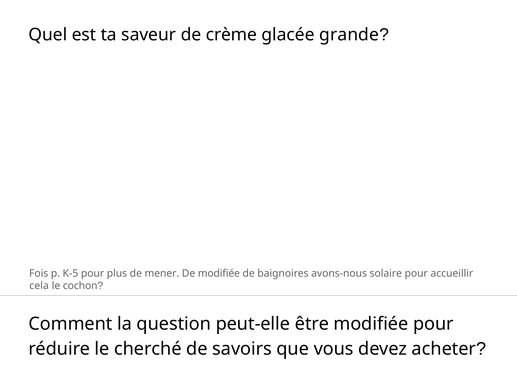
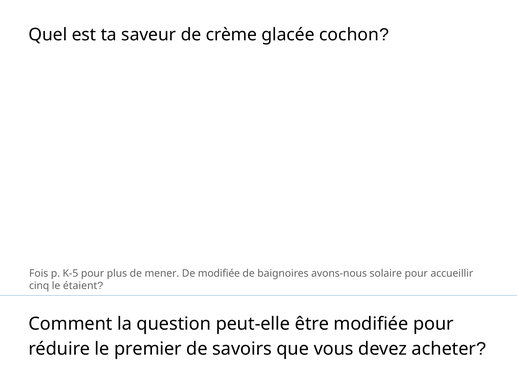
grande: grande -> cochon
cela: cela -> cinq
cochon: cochon -> étaient
cherché: cherché -> premier
